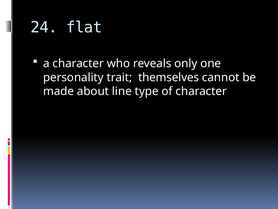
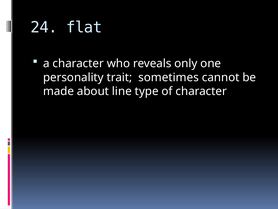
themselves: themselves -> sometimes
